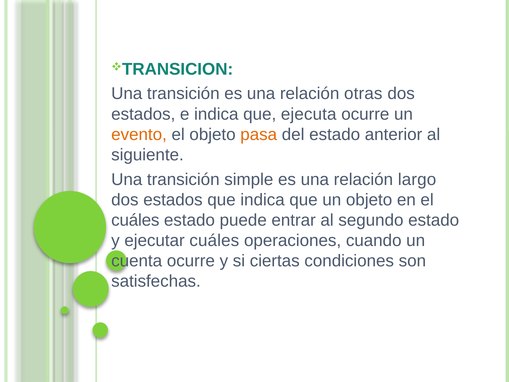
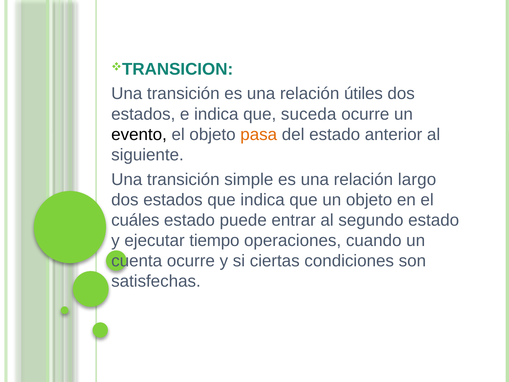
otras: otras -> útiles
ejecuta: ejecuta -> suceda
evento colour: orange -> black
ejecutar cuáles: cuáles -> tiempo
